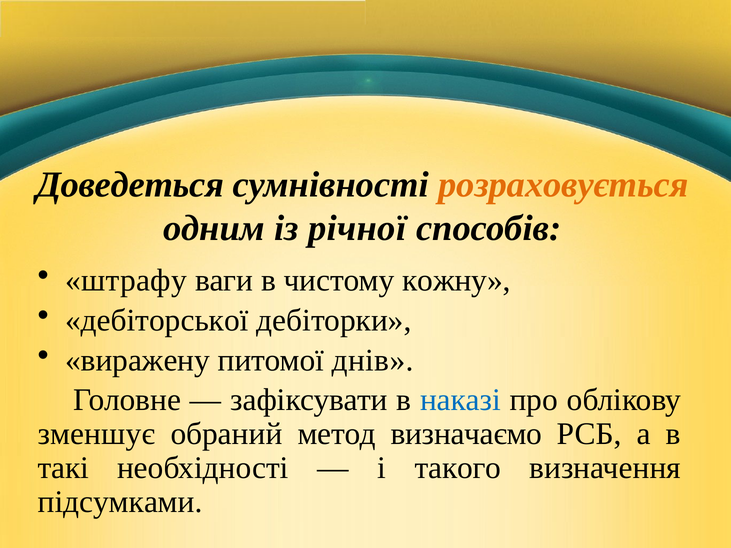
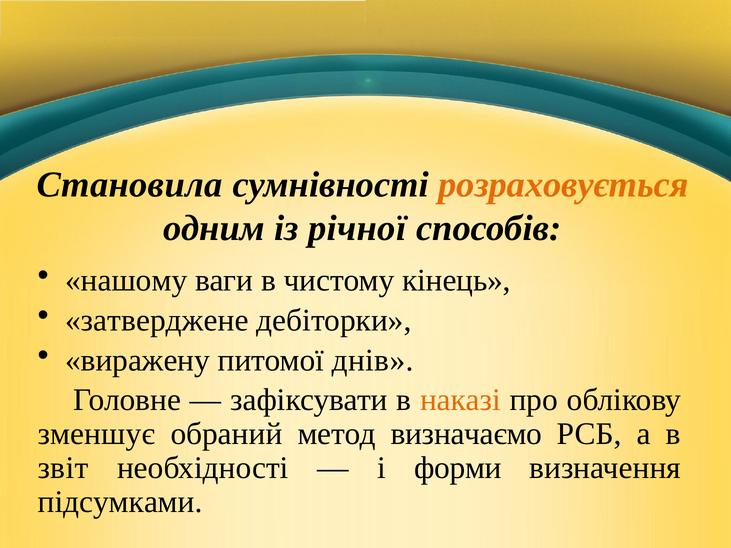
Доведеться: Доведеться -> Становила
штрафу: штрафу -> нашому
кожну: кожну -> кінець
дебіторської: дебіторської -> затверджене
наказі colour: blue -> orange
такі: такі -> звіт
такого: такого -> форми
